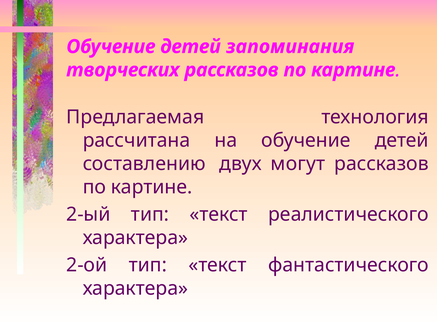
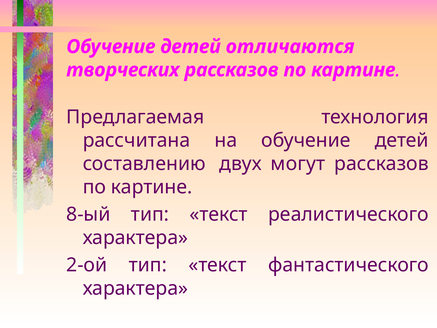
запоминания: запоминания -> отличаются
2-ый: 2-ый -> 8-ый
